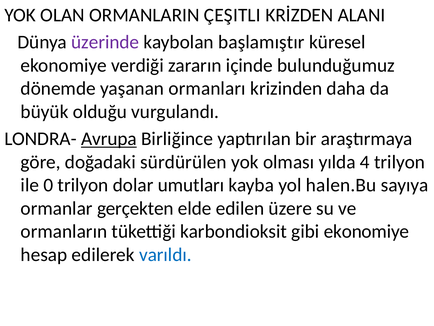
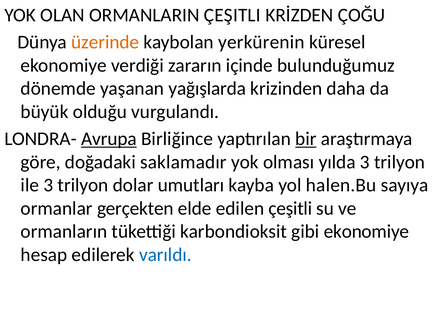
ALANI: ALANI -> ÇOĞU
üzerinde colour: purple -> orange
başlamıştır: başlamıştır -> yerkürenin
ormanları: ormanları -> yağışlarda
bir underline: none -> present
sürdürülen: sürdürülen -> saklamadır
yılda 4: 4 -> 3
ile 0: 0 -> 3
edilen üzere: üzere -> çeşitli
